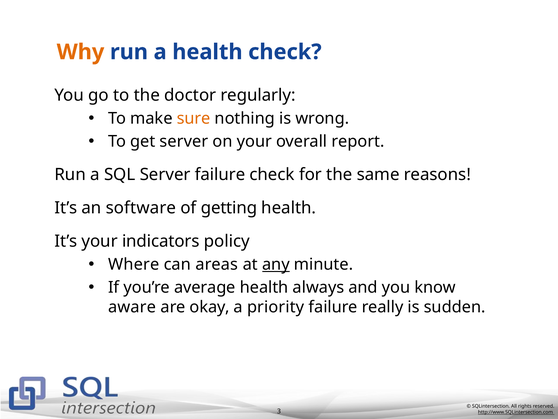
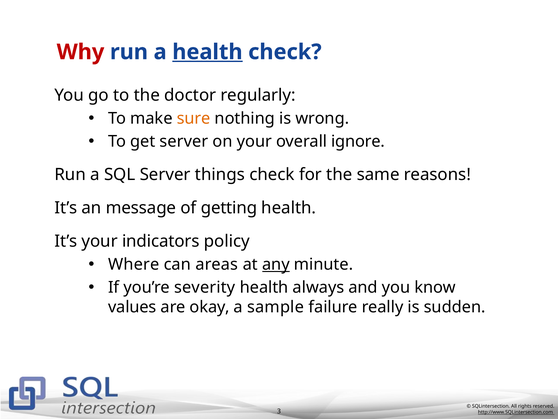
Why colour: orange -> red
health at (207, 52) underline: none -> present
report: report -> ignore
Server failure: failure -> things
software: software -> message
average: average -> severity
aware: aware -> values
priority: priority -> sample
